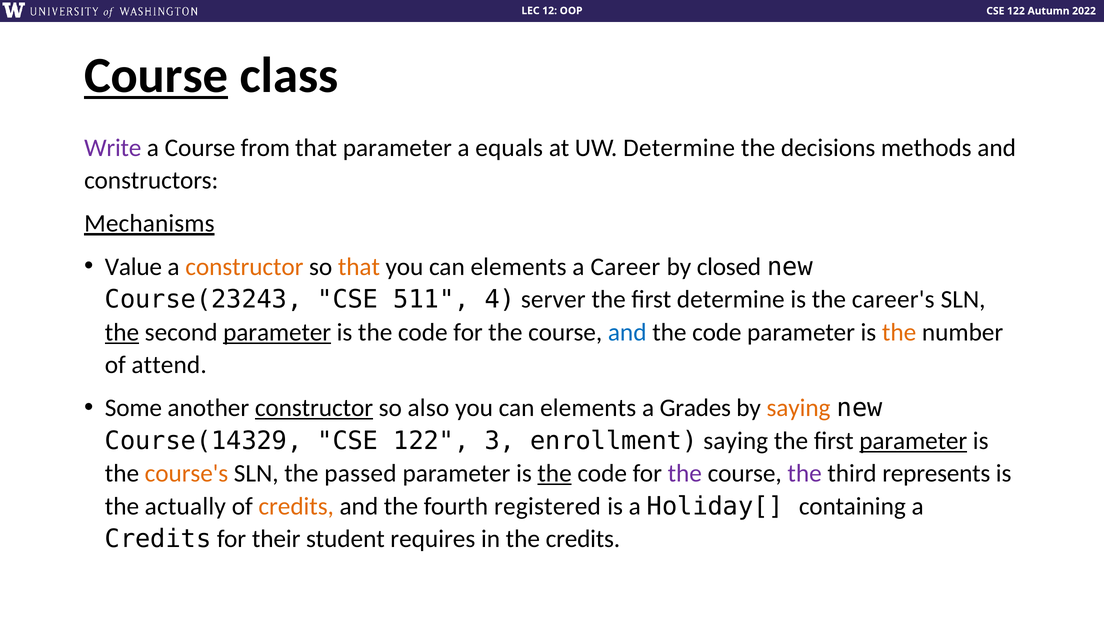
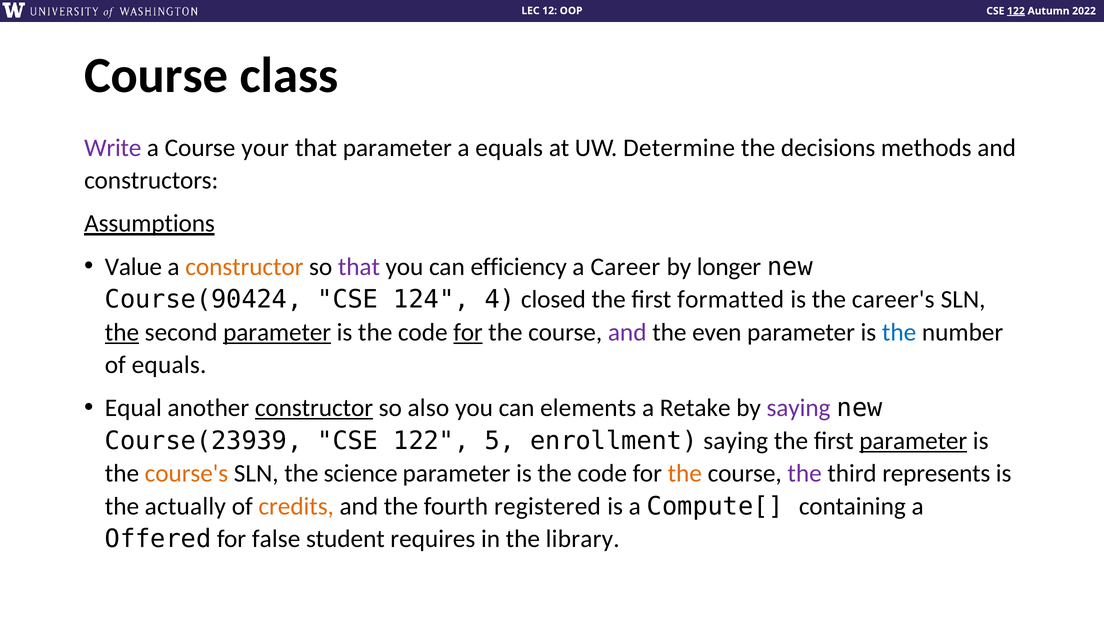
122 at (1016, 11) underline: none -> present
Course at (156, 76) underline: present -> none
from: from -> your
Mechanisms: Mechanisms -> Assumptions
that at (359, 267) colour: orange -> purple
elements at (519, 267): elements -> efficiency
closed: closed -> longer
Course(23243: Course(23243 -> Course(90424
511: 511 -> 124
server: server -> closed
first determine: determine -> formatted
for at (468, 332) underline: none -> present
and at (627, 332) colour: blue -> purple
code at (717, 332): code -> even
the at (899, 332) colour: orange -> blue
of attend: attend -> equals
Some: Some -> Equal
Grades: Grades -> Retake
saying at (798, 408) colour: orange -> purple
Course(14329: Course(14329 -> Course(23939
3: 3 -> 5
passed: passed -> science
the at (555, 474) underline: present -> none
the at (685, 474) colour: purple -> orange
Holiday[: Holiday[ -> Compute[
Credits at (158, 539): Credits -> Offered
their: their -> false
the credits: credits -> library
